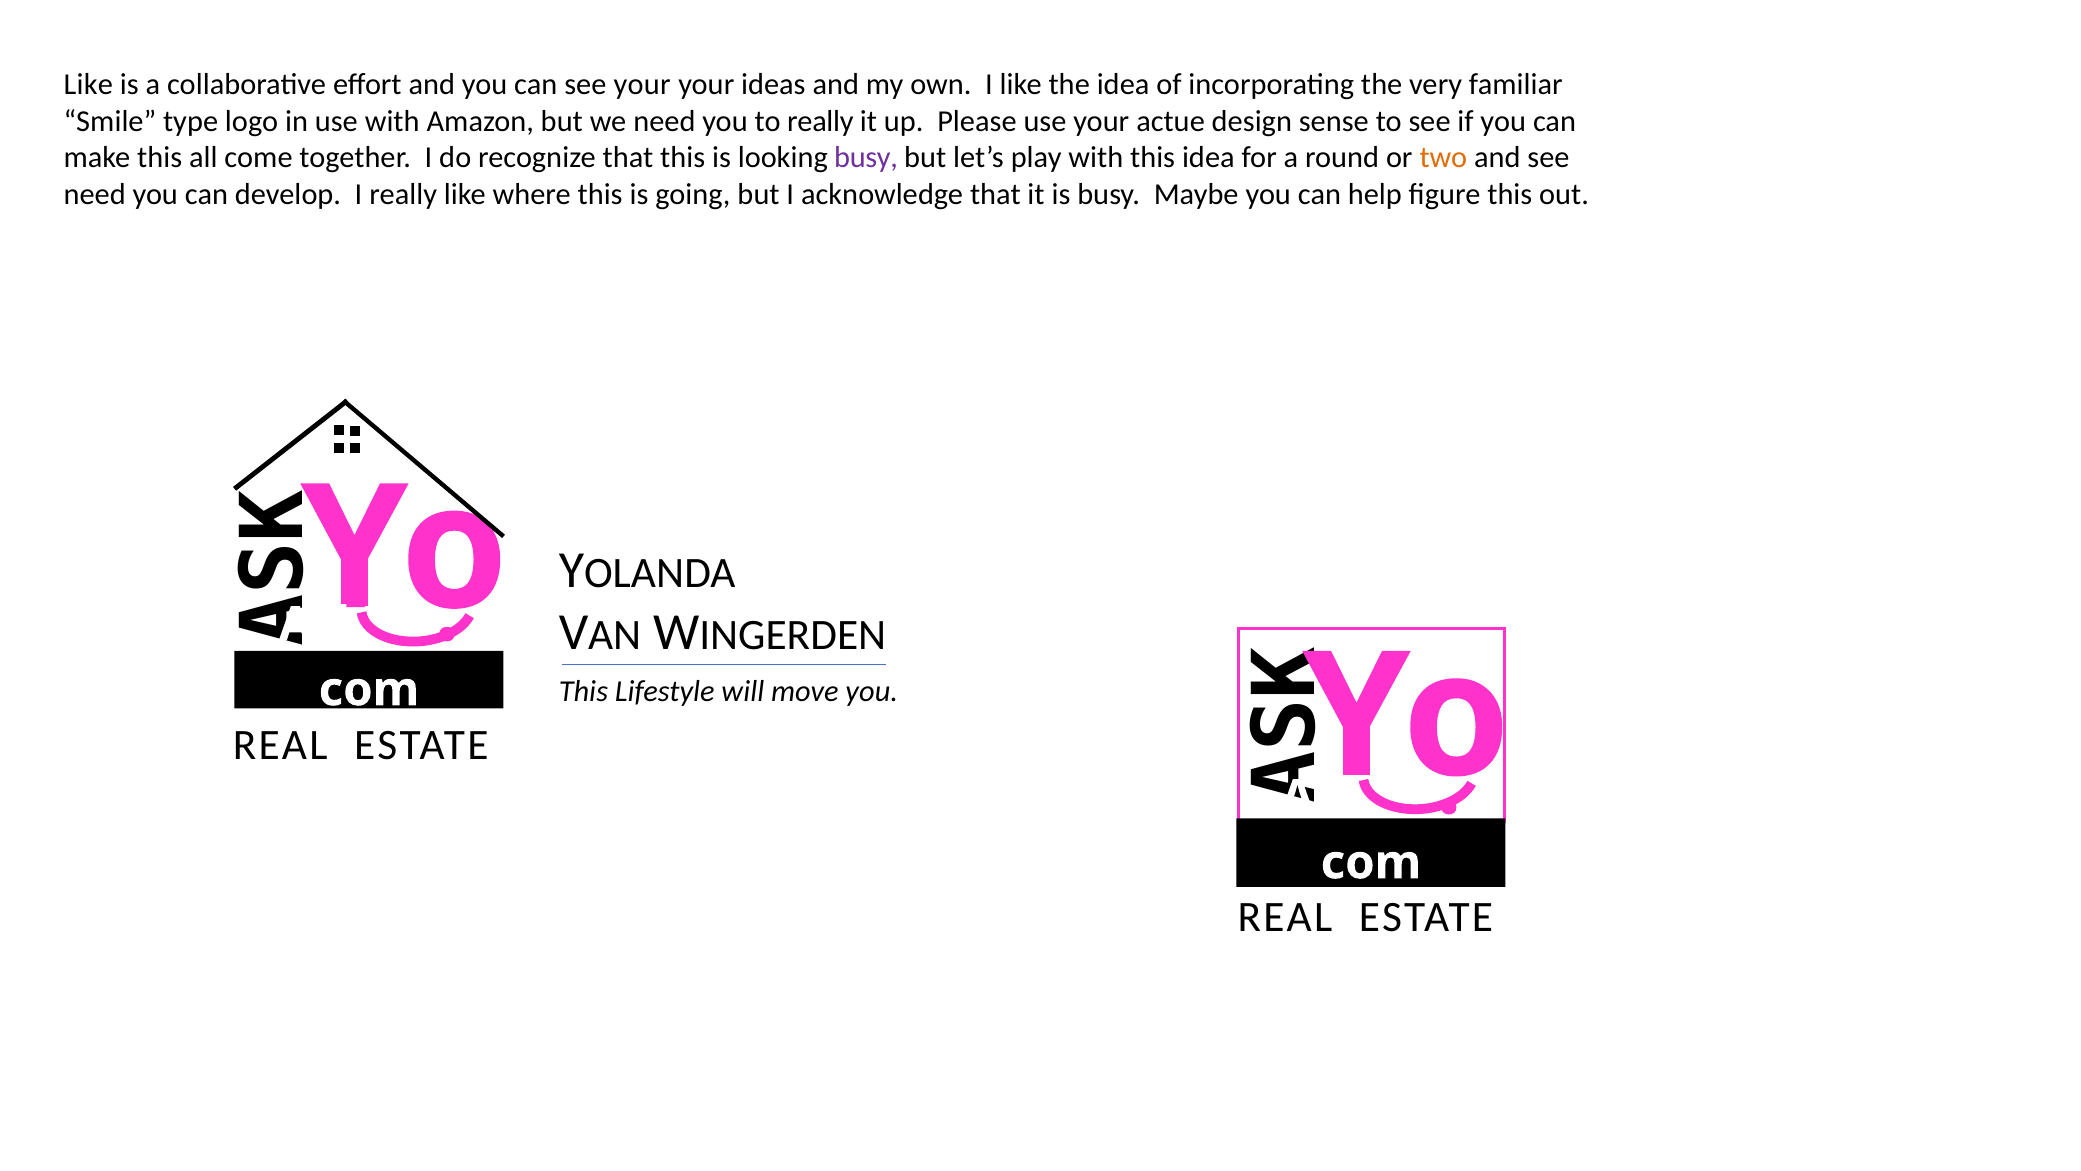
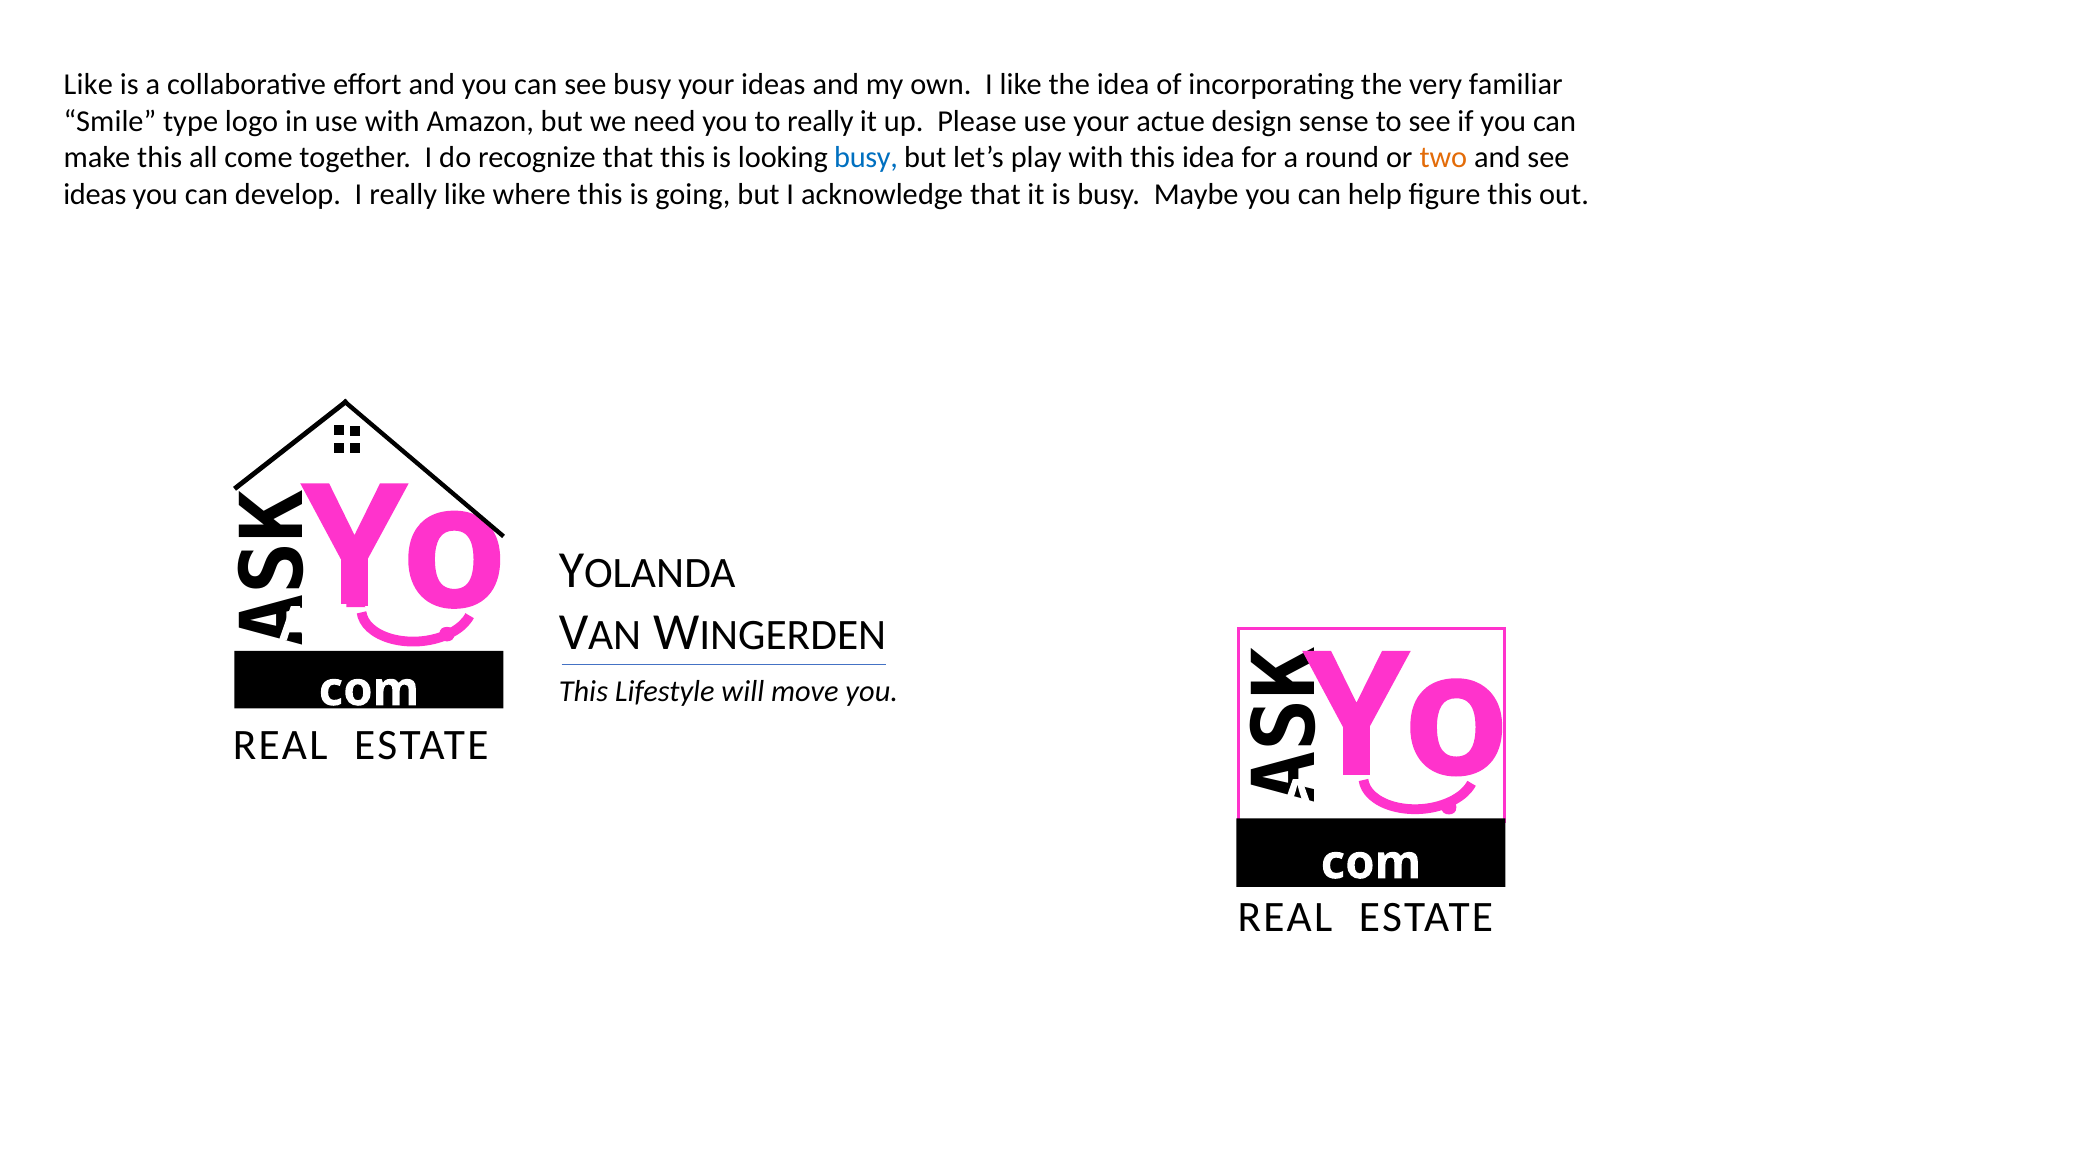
see your: your -> busy
busy at (866, 158) colour: purple -> blue
need at (95, 194): need -> ideas
